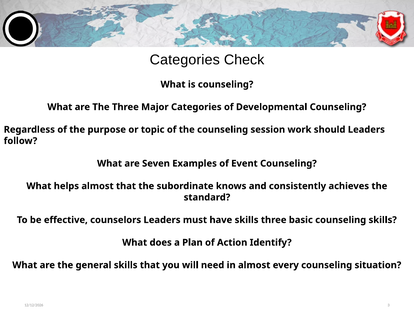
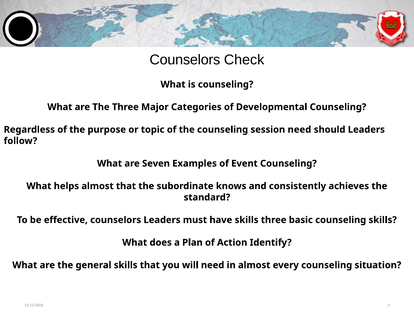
Categories at (185, 60): Categories -> Counselors
session work: work -> need
